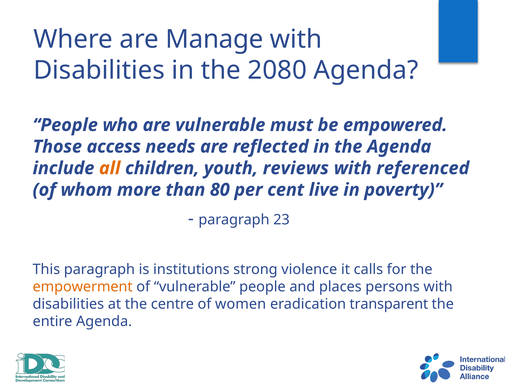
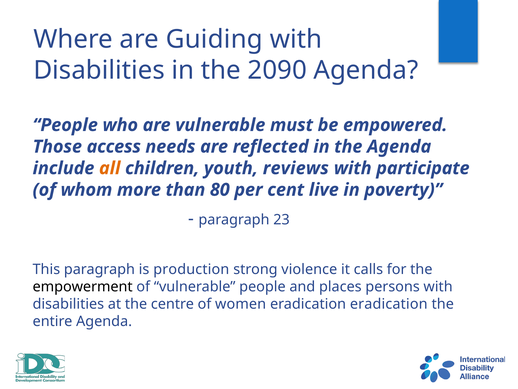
Manage: Manage -> Guiding
2080: 2080 -> 2090
referenced: referenced -> participate
institutions: institutions -> production
empowerment colour: orange -> black
eradication transparent: transparent -> eradication
